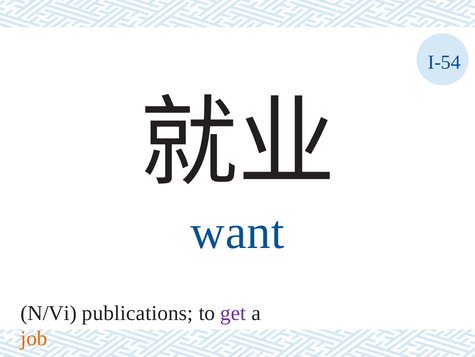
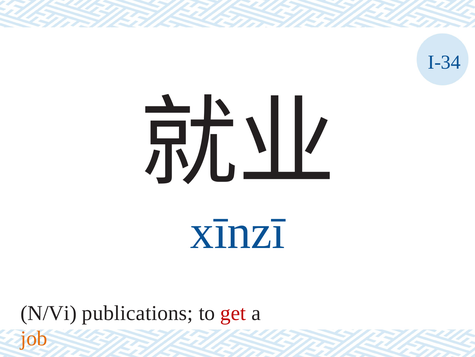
I-54: I-54 -> I-34
want: want -> xīnzī
get colour: purple -> red
